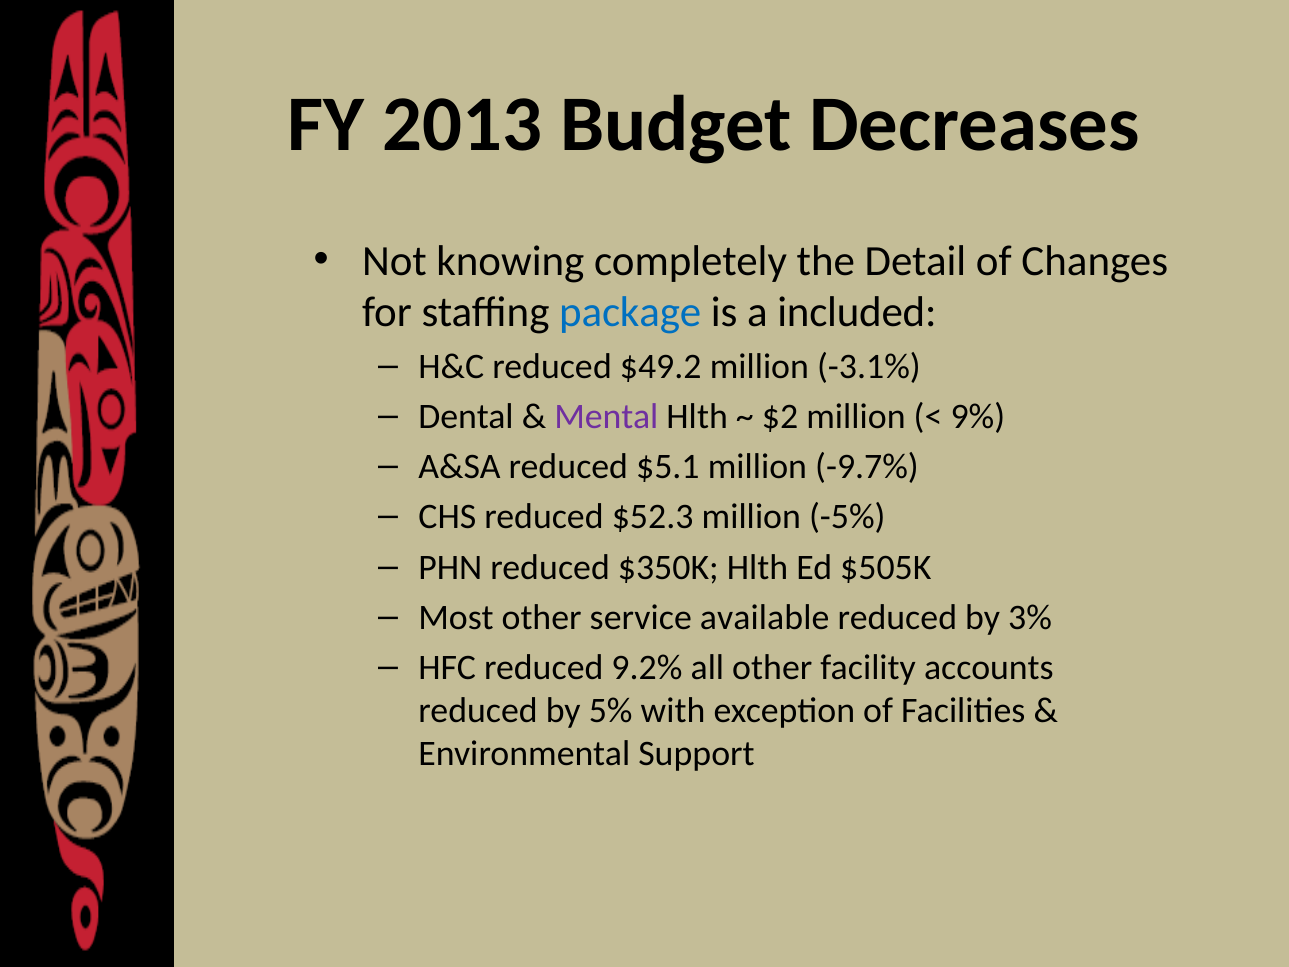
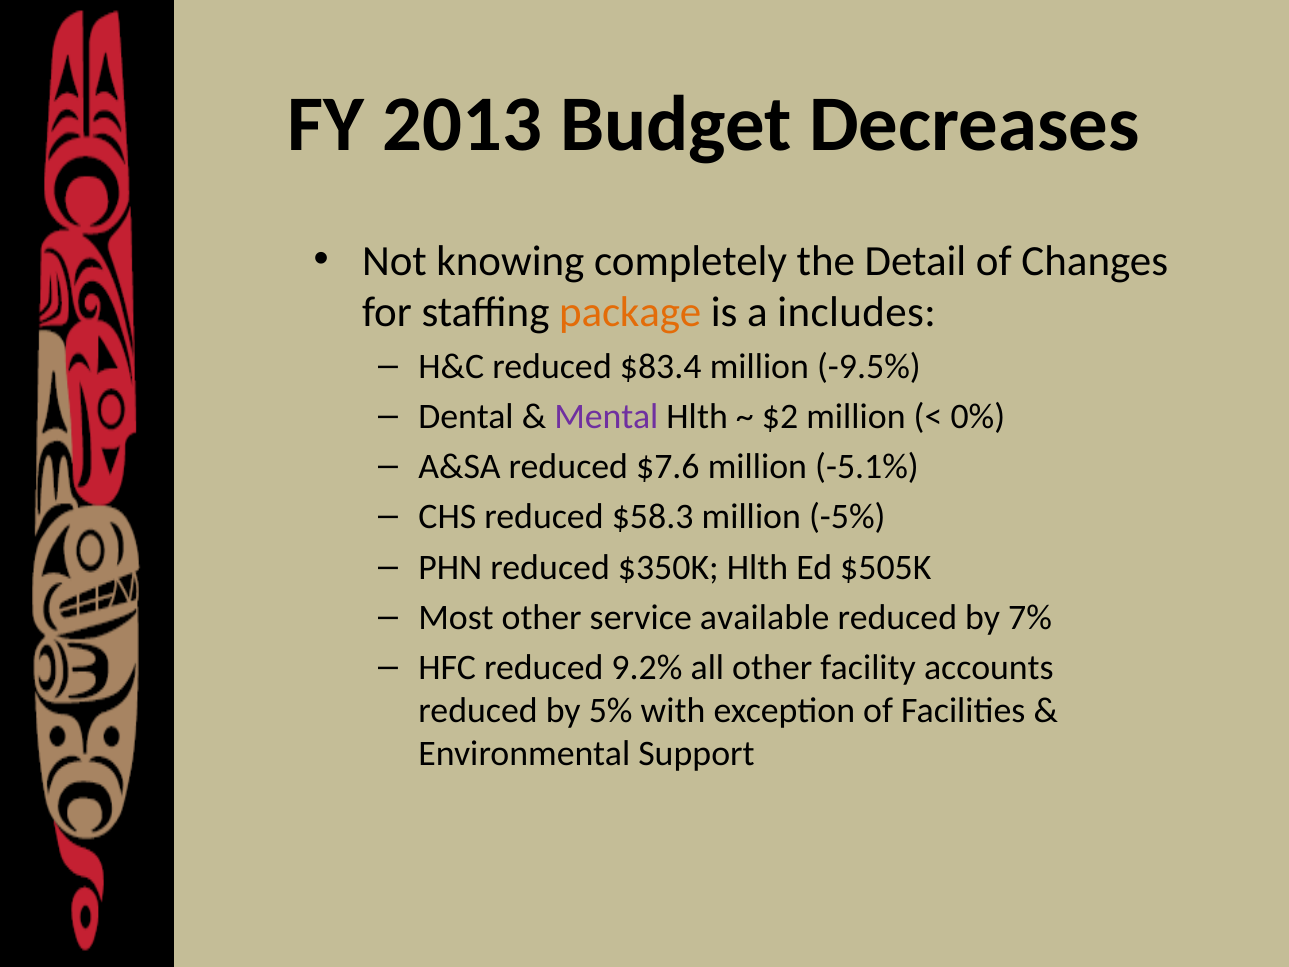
package colour: blue -> orange
included: included -> includes
$49.2: $49.2 -> $83.4
-3.1%: -3.1% -> -9.5%
9%: 9% -> 0%
$5.1: $5.1 -> $7.6
-9.7%: -9.7% -> -5.1%
$52.3: $52.3 -> $58.3
3%: 3% -> 7%
